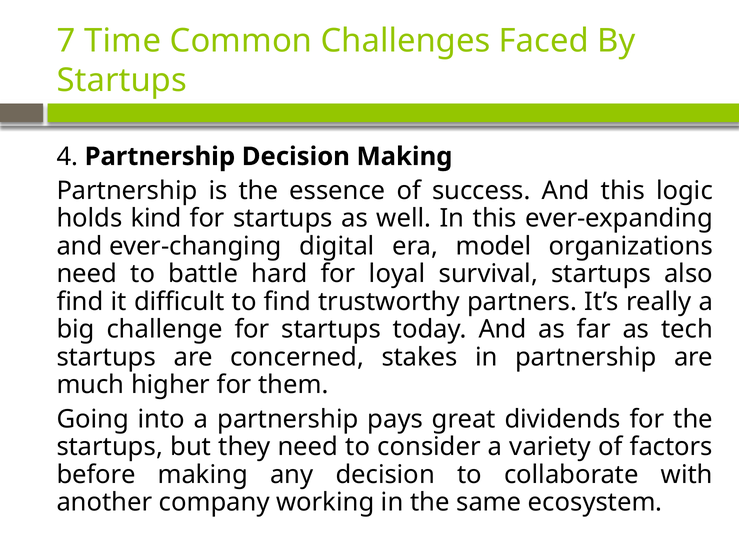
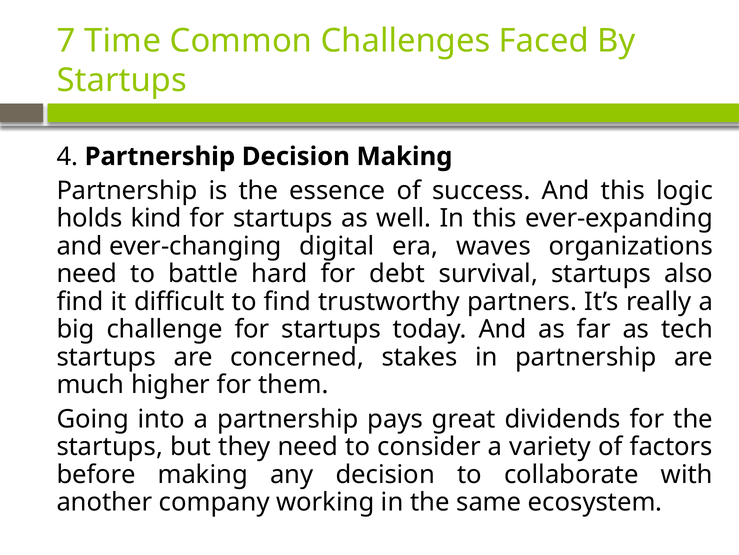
model: model -> waves
loyal: loyal -> debt
